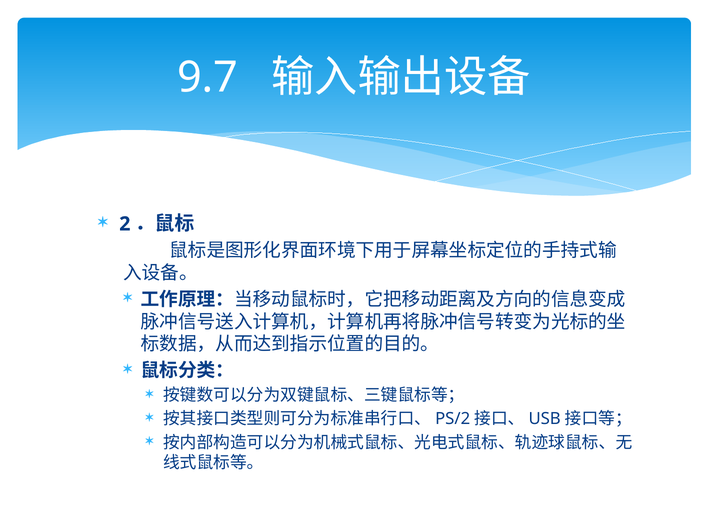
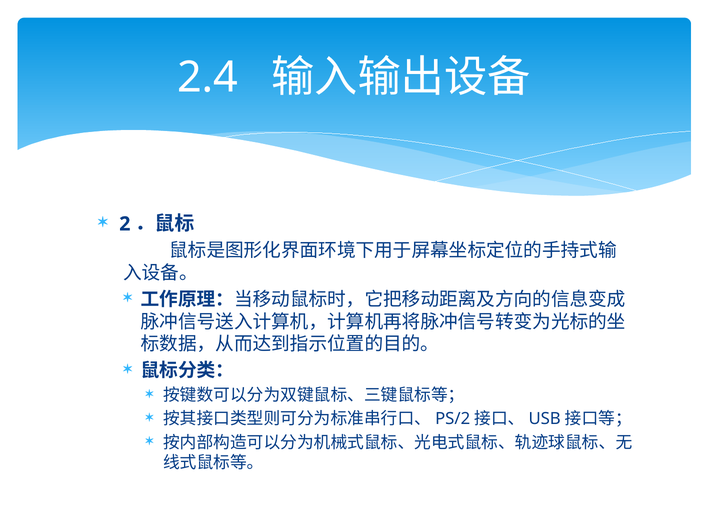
9.7: 9.7 -> 2.4
